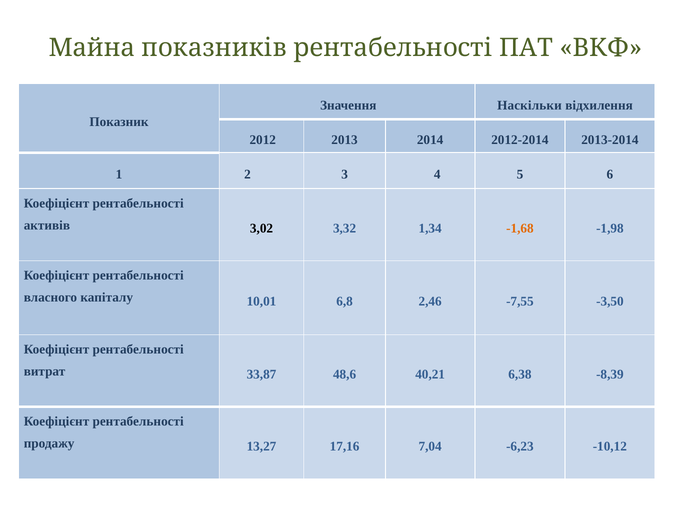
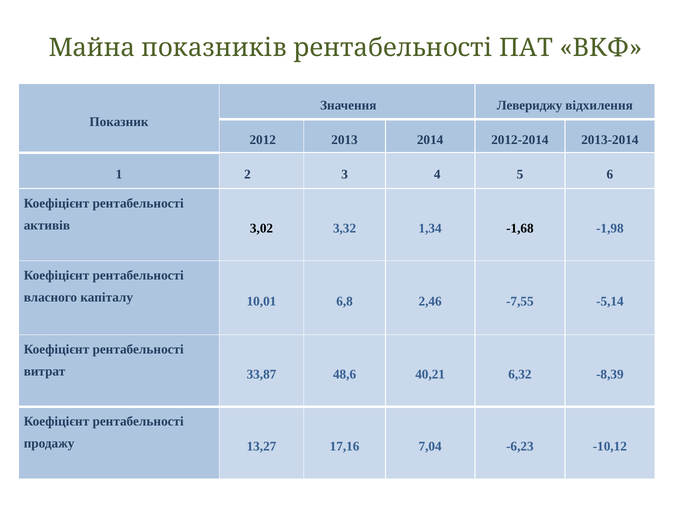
Наскільки: Наскільки -> Левериджу
-1,68 colour: orange -> black
-3,50: -3,50 -> -5,14
6,38: 6,38 -> 6,32
